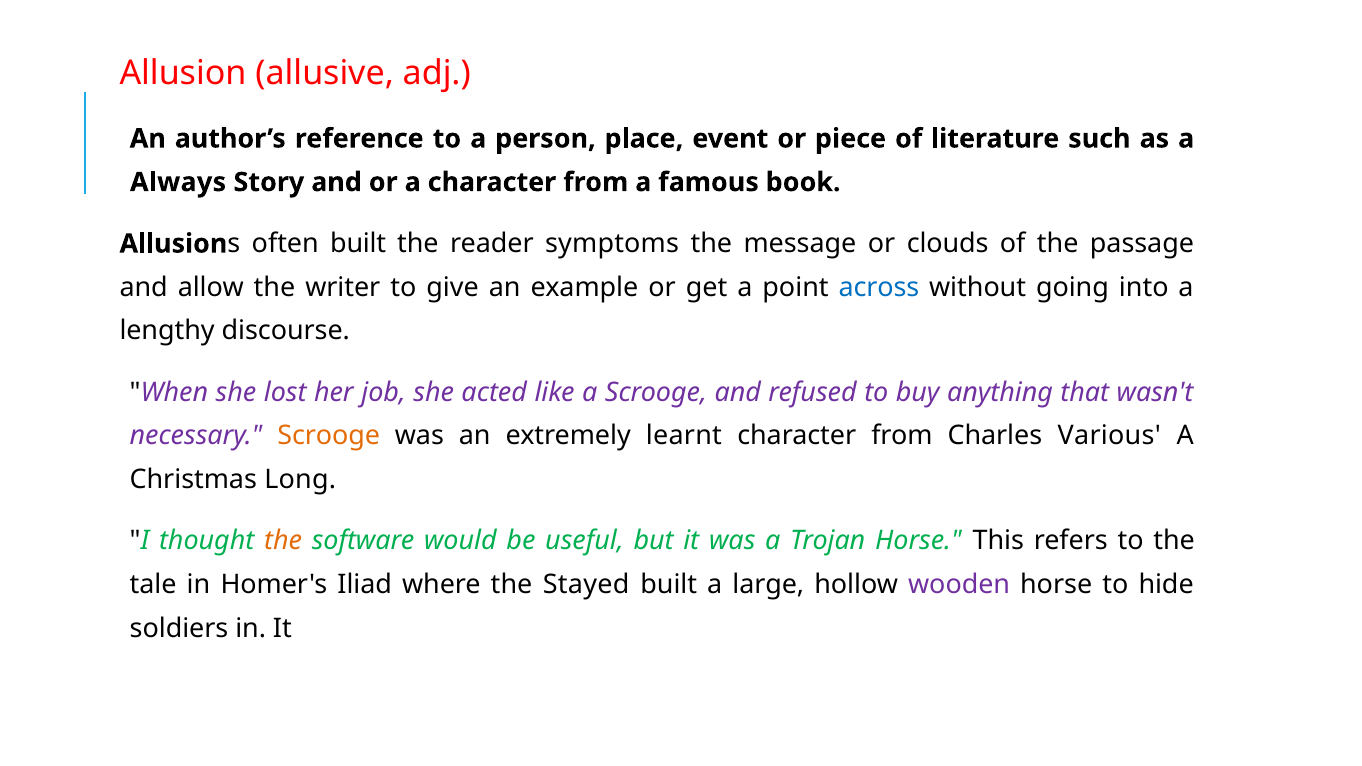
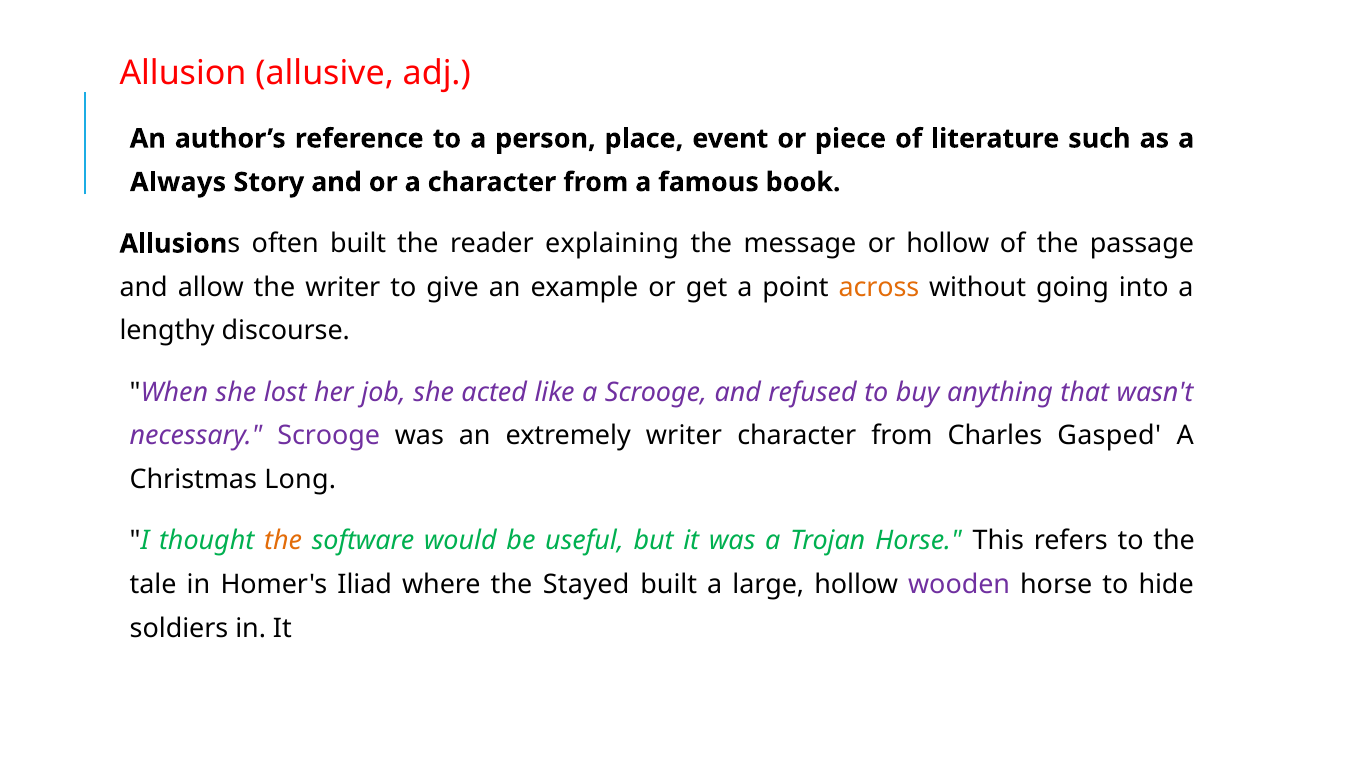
symptoms: symptoms -> explaining
or clouds: clouds -> hollow
across colour: blue -> orange
Scrooge at (329, 436) colour: orange -> purple
extremely learnt: learnt -> writer
Various: Various -> Gasped
